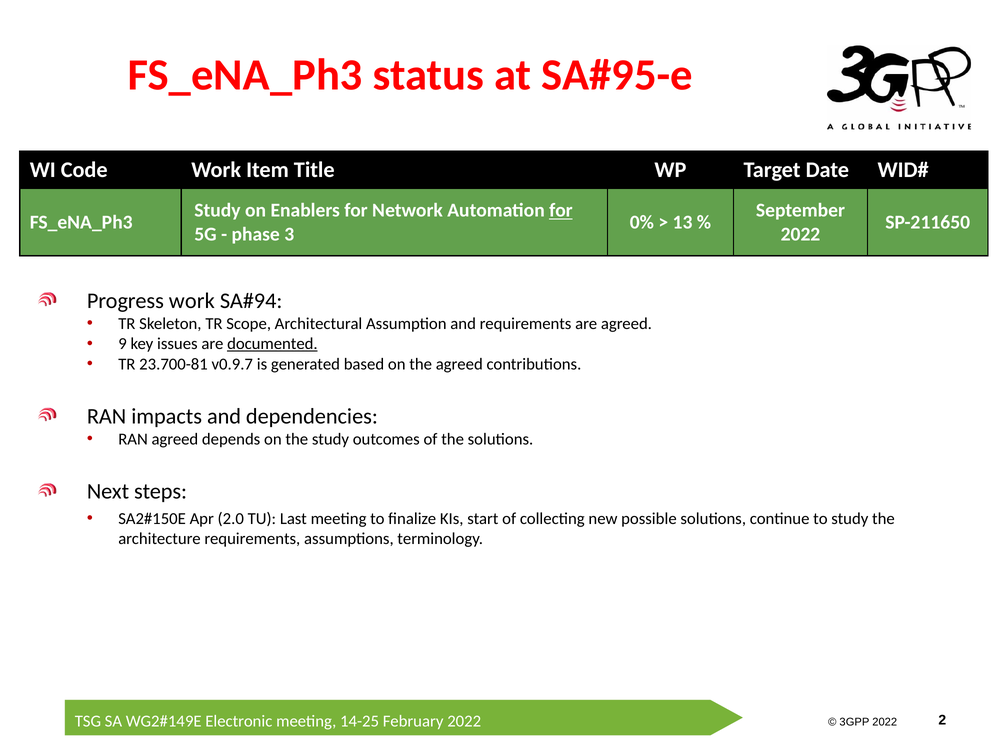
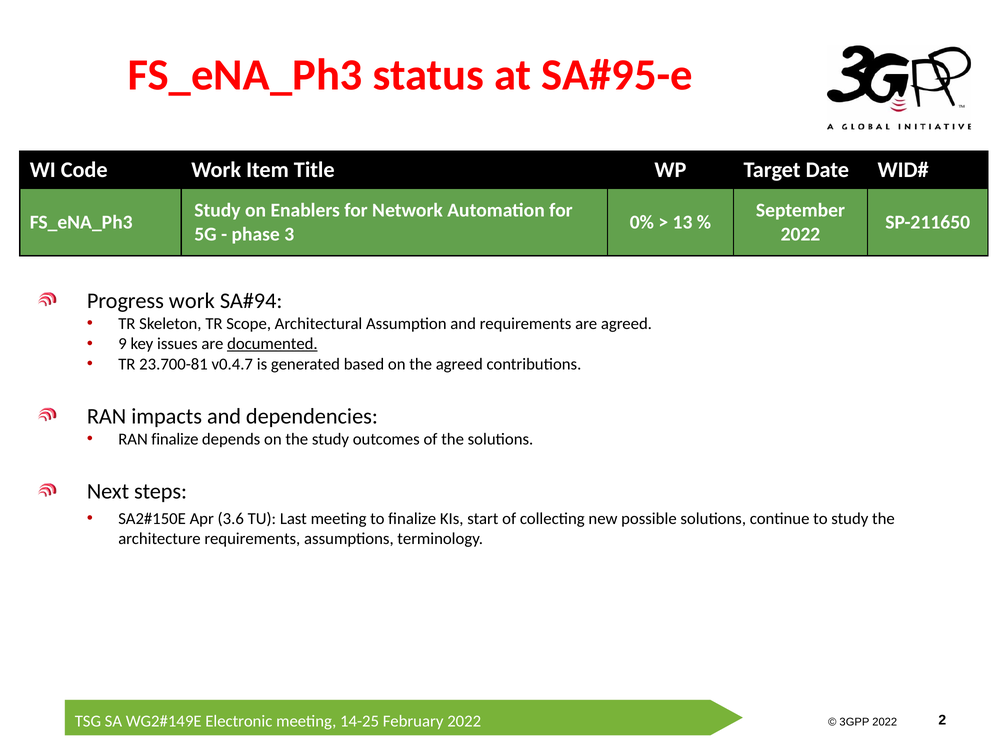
for at (561, 211) underline: present -> none
v0.9.7: v0.9.7 -> v0.4.7
RAN agreed: agreed -> finalize
2.0: 2.0 -> 3.6
